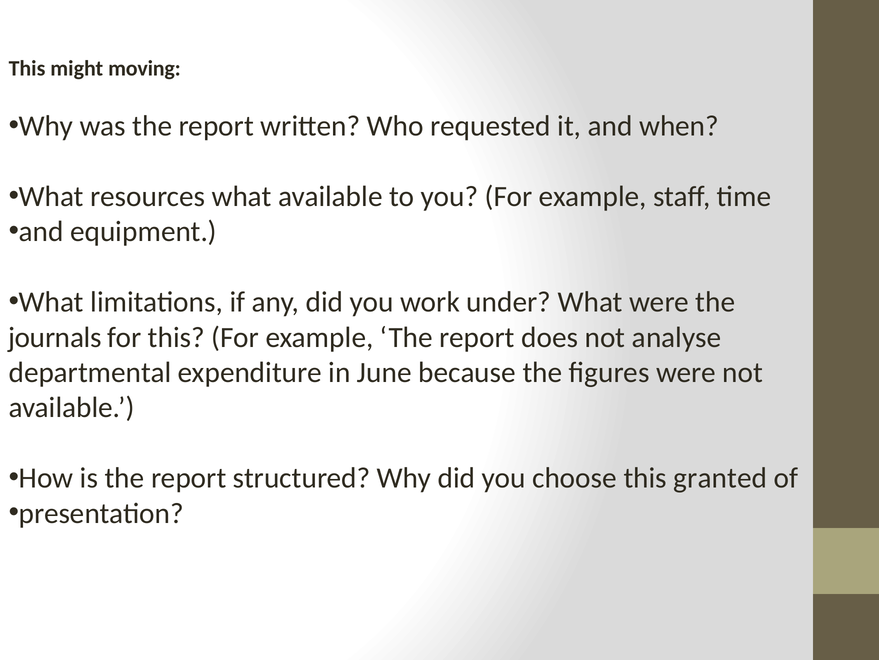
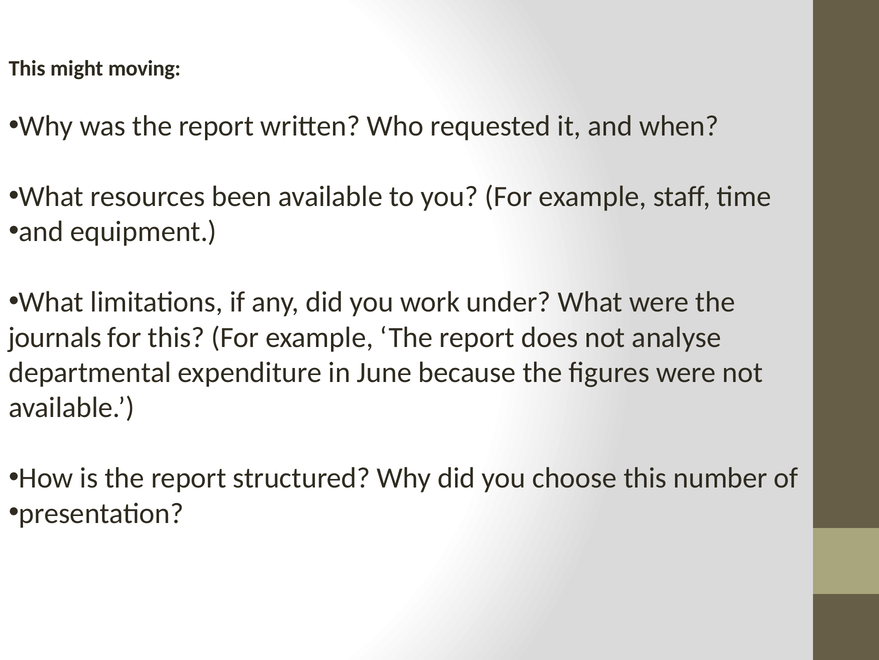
resources what: what -> been
granted: granted -> number
